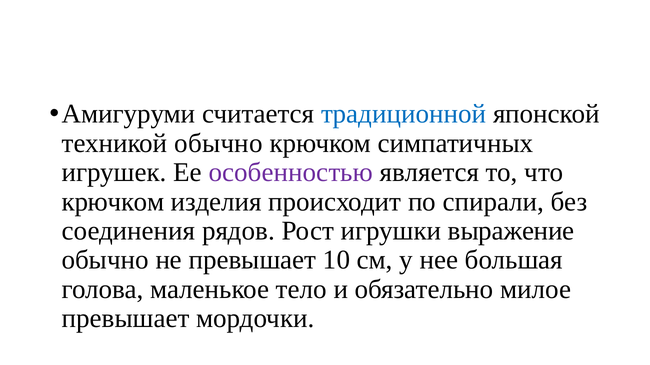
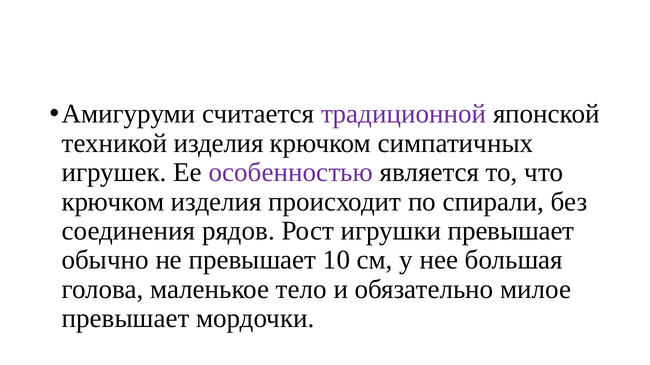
традиционной colour: blue -> purple
техникой обычно: обычно -> изделия
игрушки выражение: выражение -> превышает
